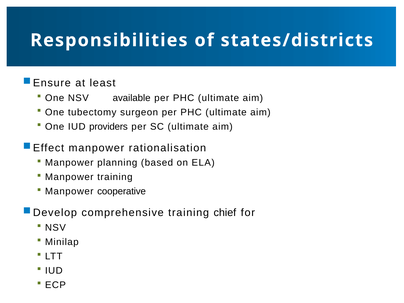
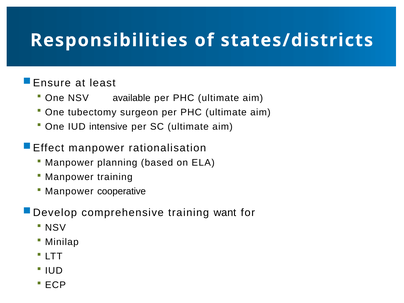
providers: providers -> intensive
chief: chief -> want
